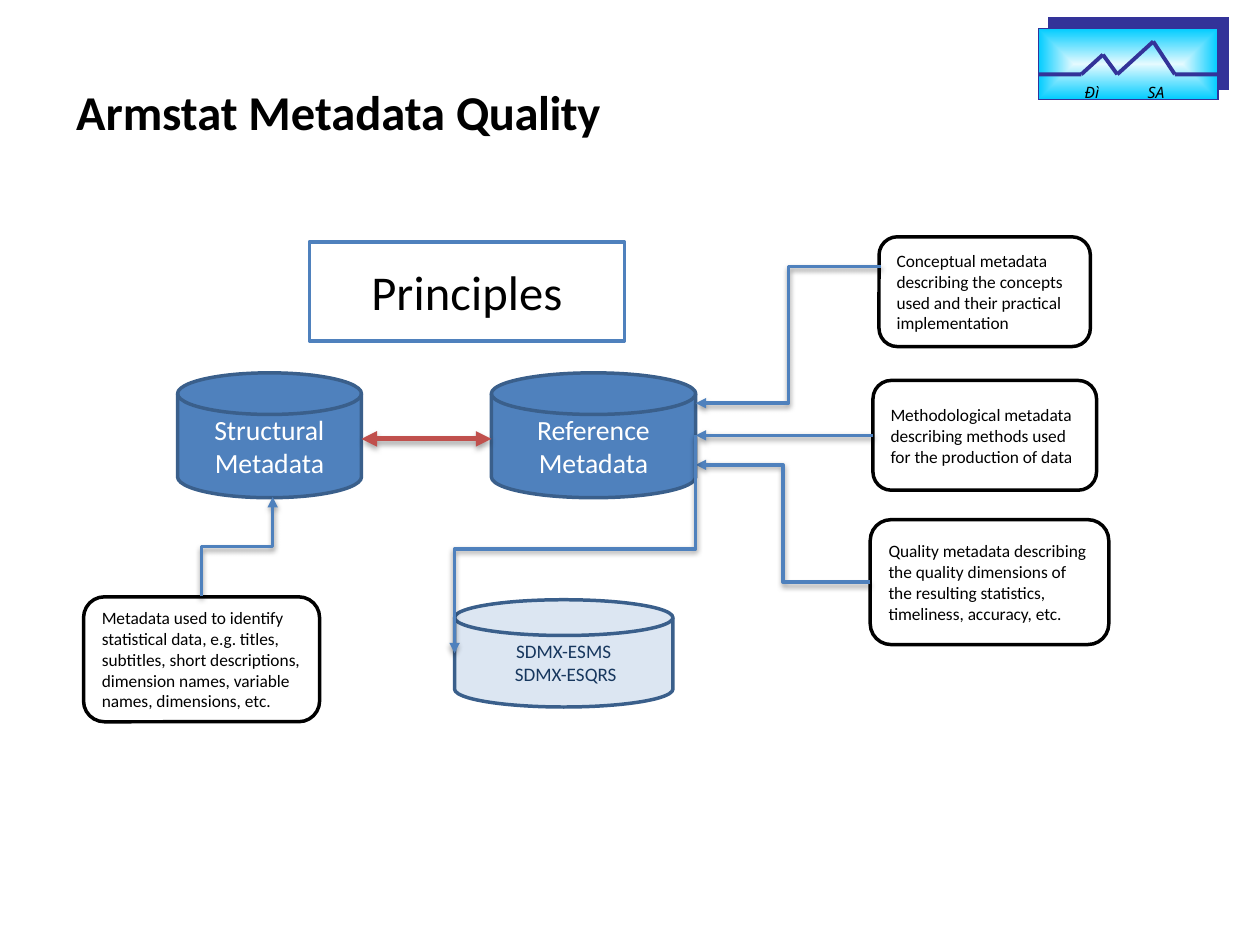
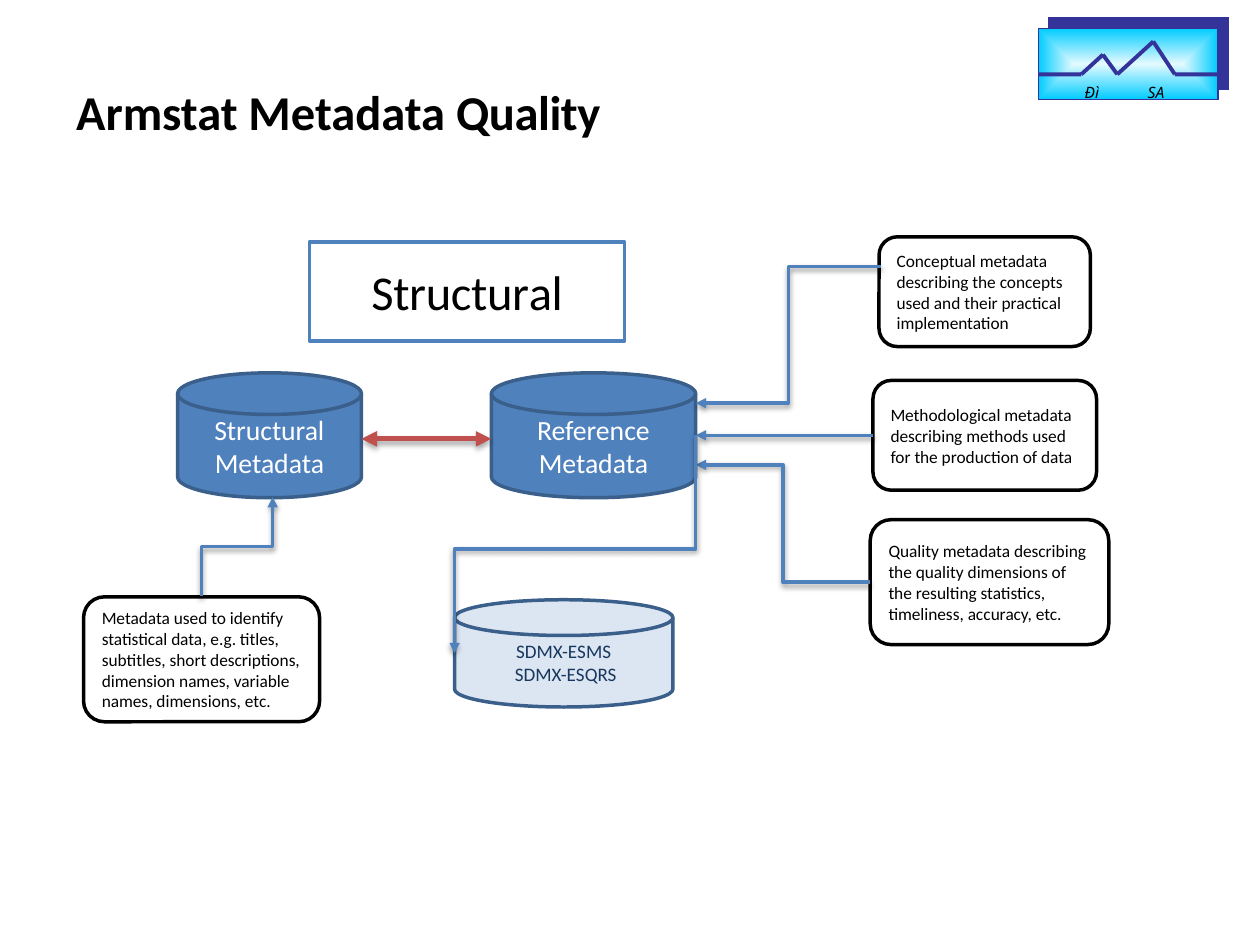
Principles at (467, 295): Principles -> Structural
